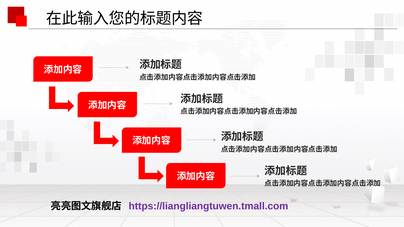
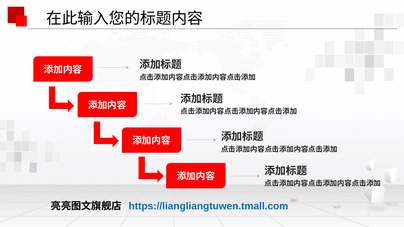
https://liangliangtuwen.tmall.com colour: purple -> blue
